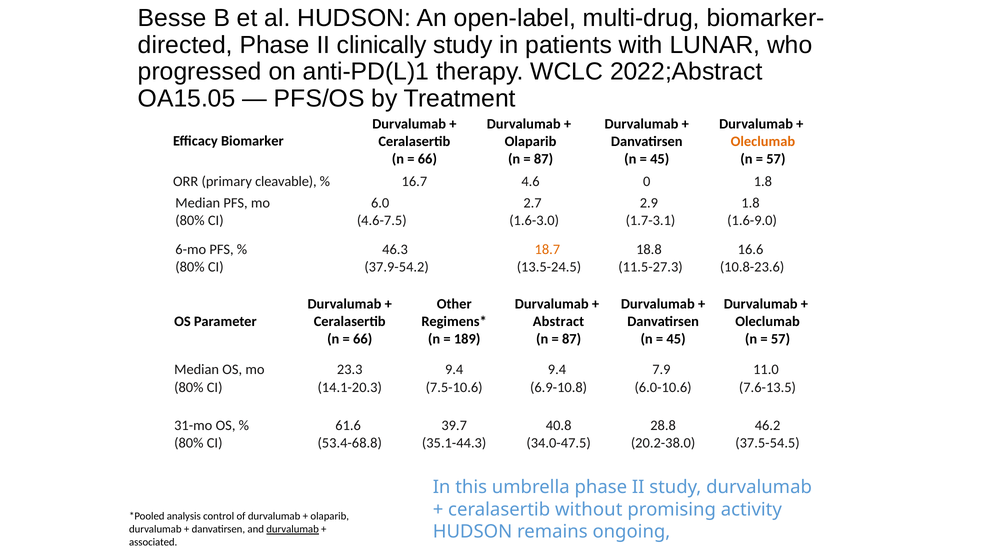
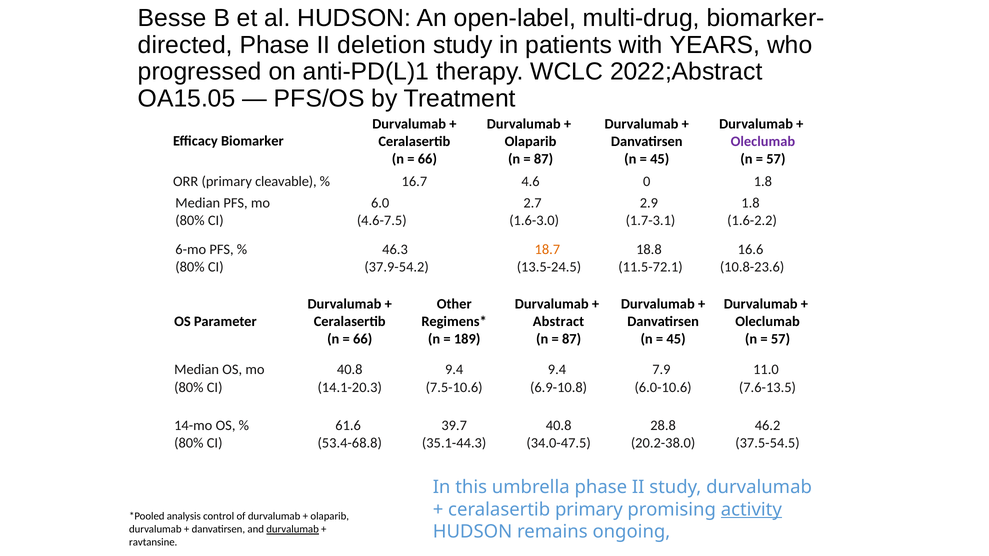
clinically: clinically -> deletion
LUNAR: LUNAR -> YEARS
Oleclumab at (763, 142) colour: orange -> purple
1.6-9.0: 1.6-9.0 -> 1.6-2.2
11.5-27.3: 11.5-27.3 -> 11.5-72.1
23.3 at (350, 370): 23.3 -> 40.8
31-mo: 31-mo -> 14-mo
ceralasertib without: without -> primary
activity underline: none -> present
associated: associated -> ravtansine
